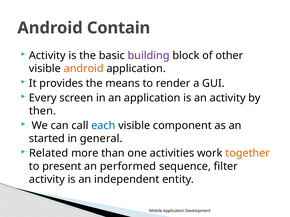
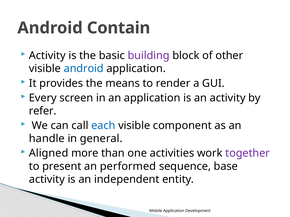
android at (84, 69) colour: orange -> blue
then: then -> refer
started: started -> handle
Related: Related -> Aligned
together colour: orange -> purple
filter: filter -> base
